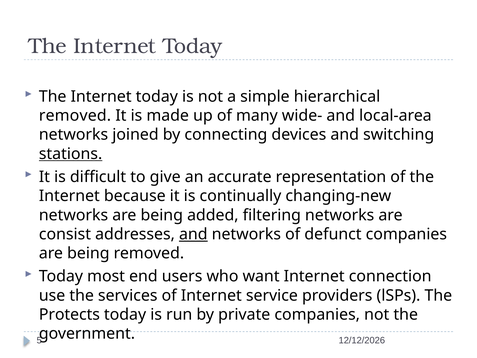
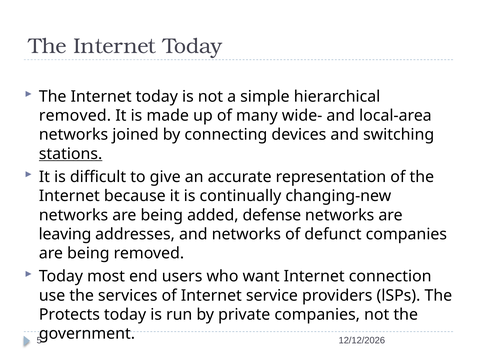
filtering: filtering -> defense
consist: consist -> leaving
and at (193, 234) underline: present -> none
